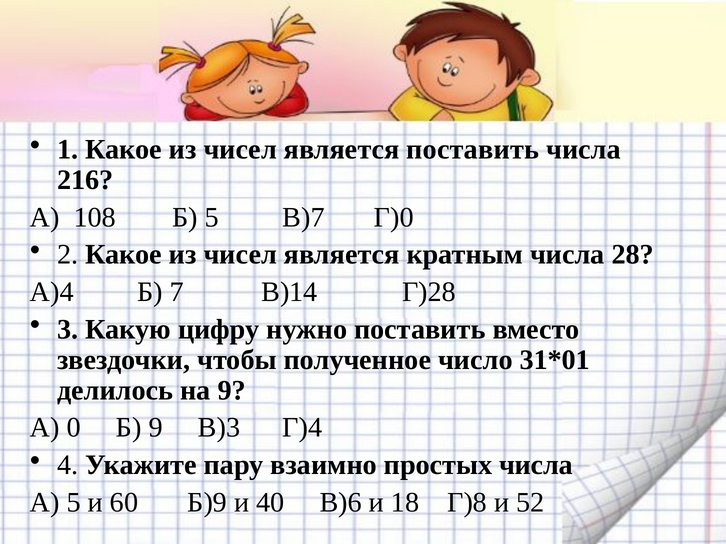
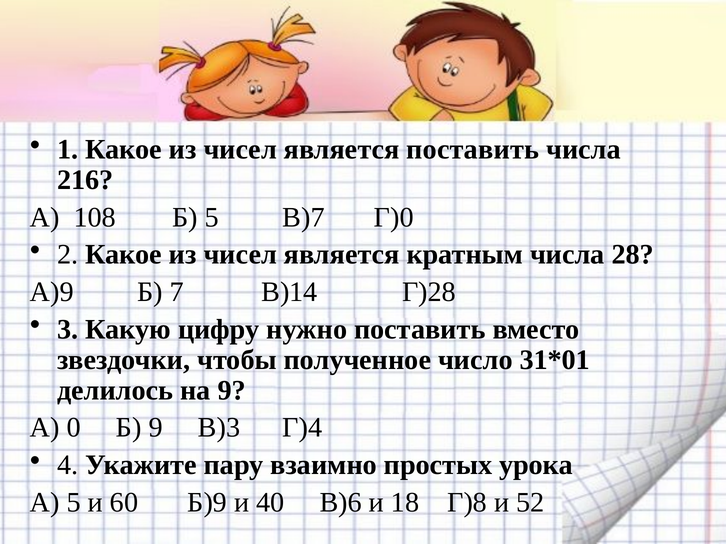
А)4: А)4 -> А)9
простых числа: числа -> урока
